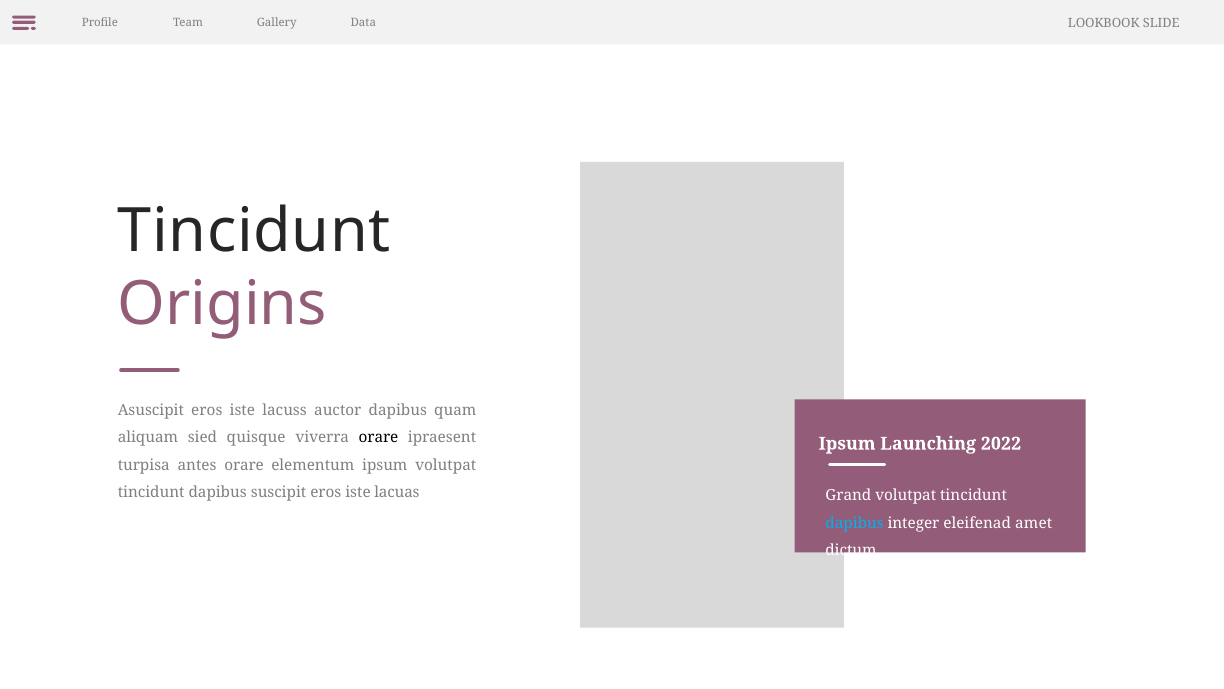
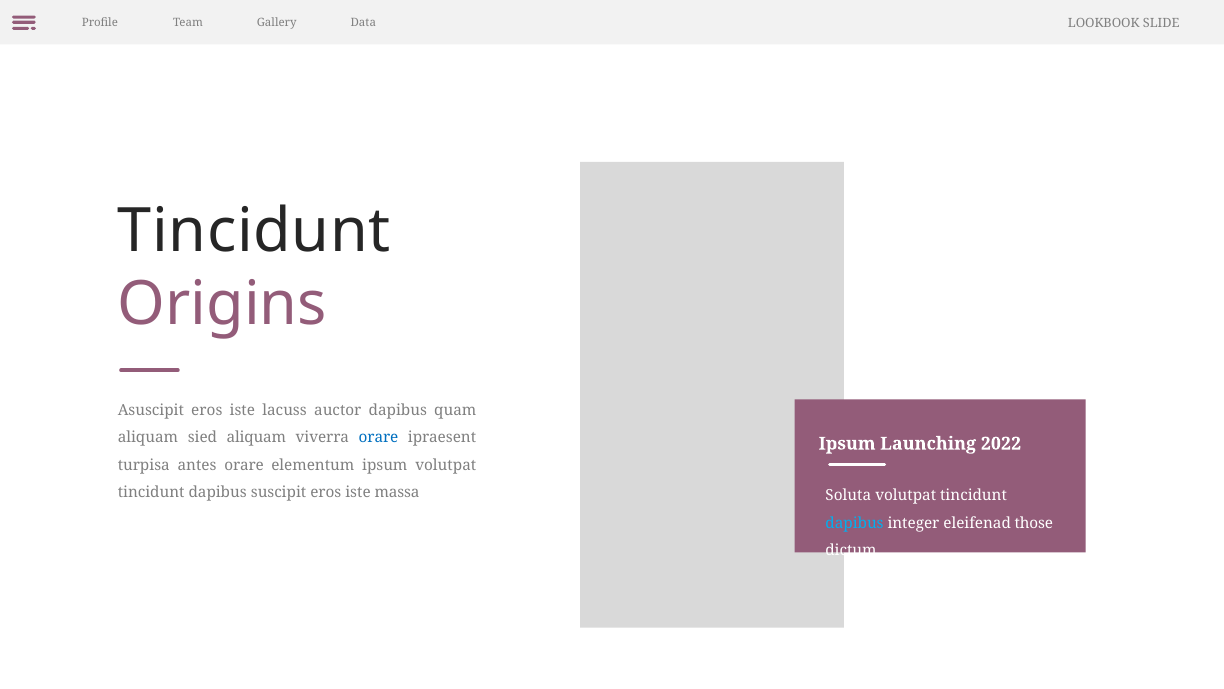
sied quisque: quisque -> aliquam
orare at (378, 437) colour: black -> blue
lacuas: lacuas -> massa
Grand: Grand -> Soluta
amet: amet -> those
